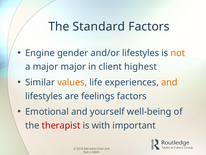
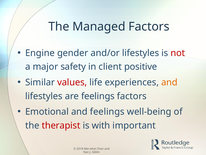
Standard: Standard -> Managed
not colour: orange -> red
major major: major -> safety
highest: highest -> positive
values colour: orange -> red
and yourself: yourself -> feelings
